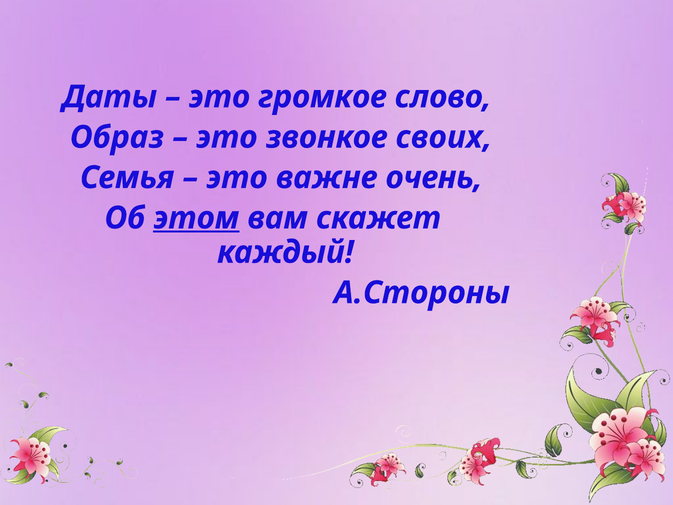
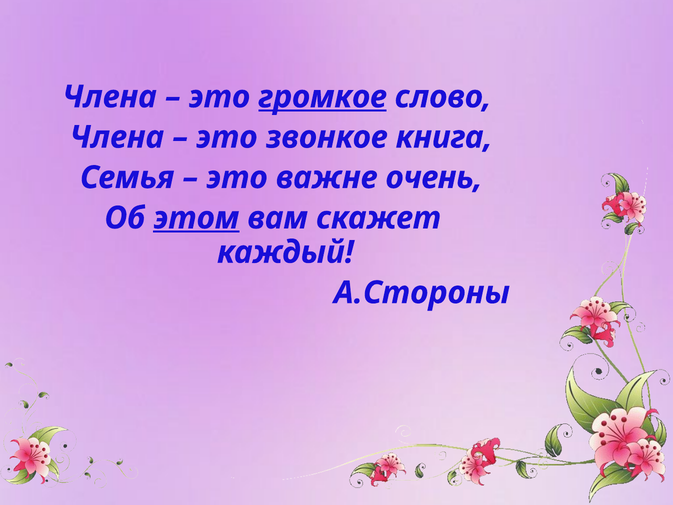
Даты at (110, 97): Даты -> Члена
громкое underline: none -> present
Образ at (117, 137): Образ -> Члена
своих: своих -> книга
